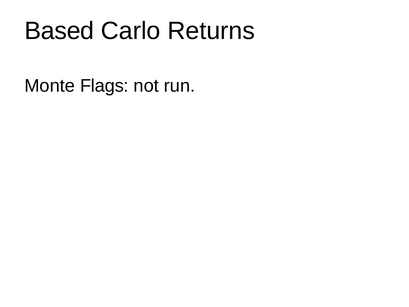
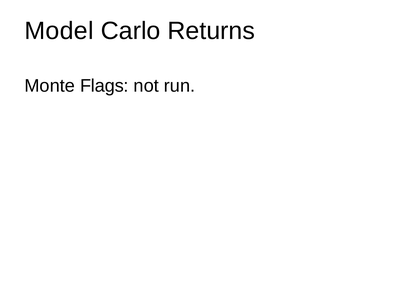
Based: Based -> Model
